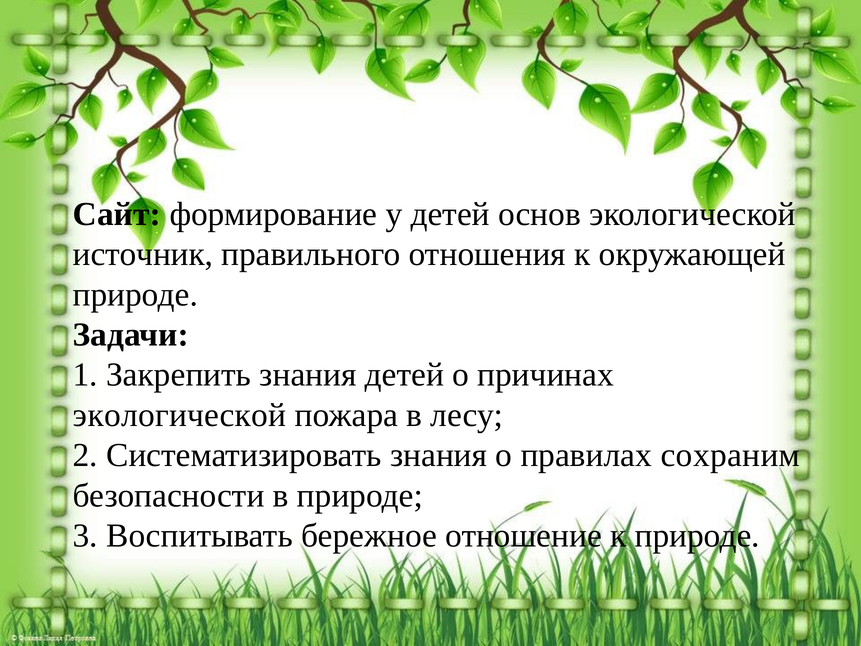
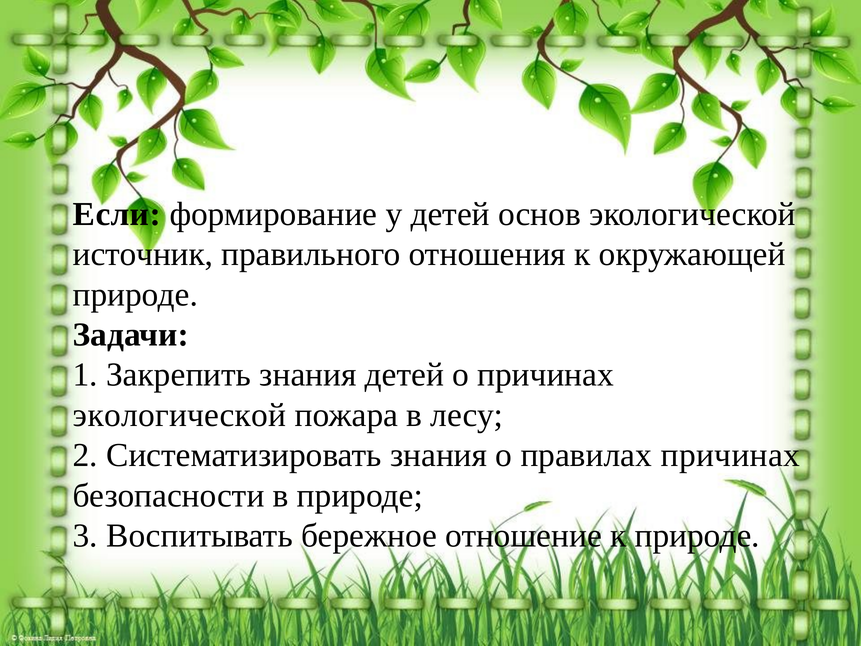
Сайт: Сайт -> Если
правилах сохраним: сохраним -> причинах
